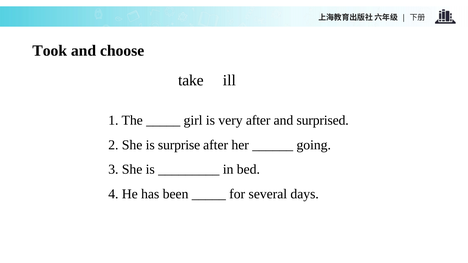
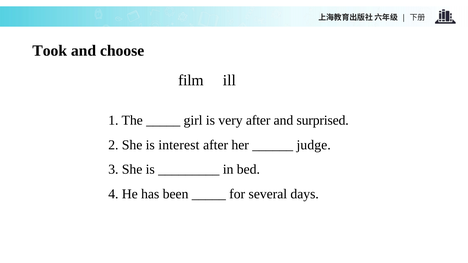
take: take -> film
surprise: surprise -> interest
going: going -> judge
